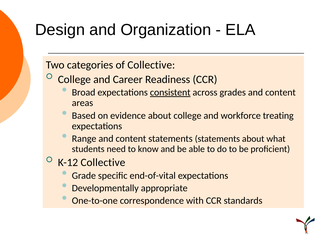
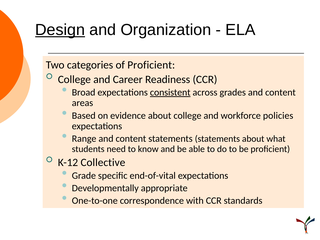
Design underline: none -> present
of Collective: Collective -> Proficient
treating: treating -> policies
